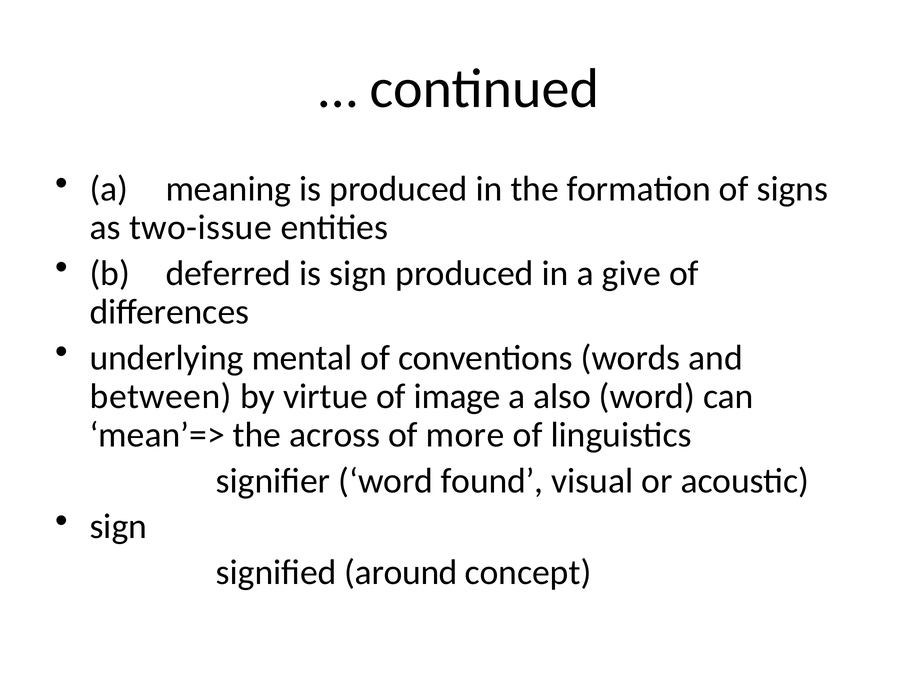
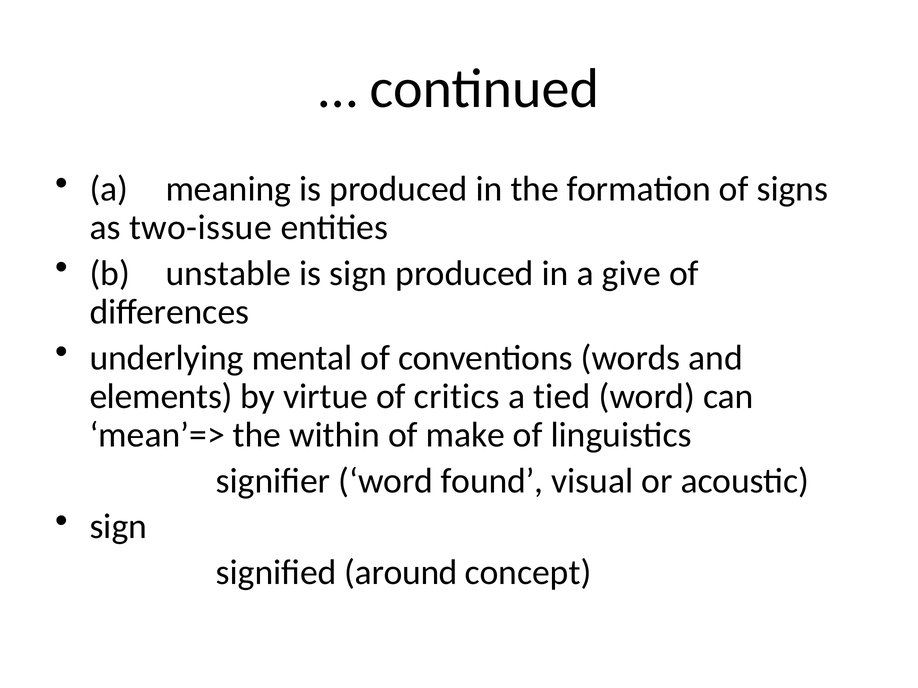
deferred: deferred -> unstable
between: between -> elements
image: image -> critics
also: also -> tied
across: across -> within
more: more -> make
